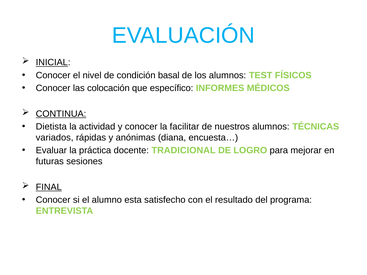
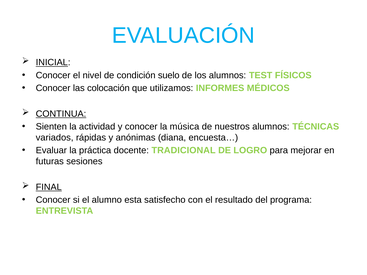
basal: basal -> suelo
específico: específico -> utilizamos
Dietista: Dietista -> Sienten
facilitar: facilitar -> música
